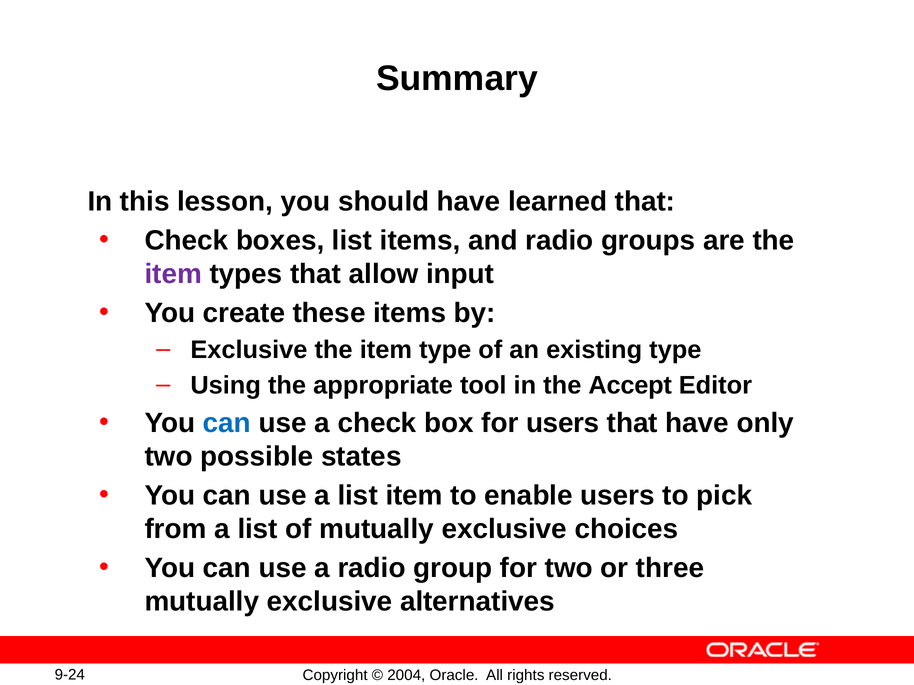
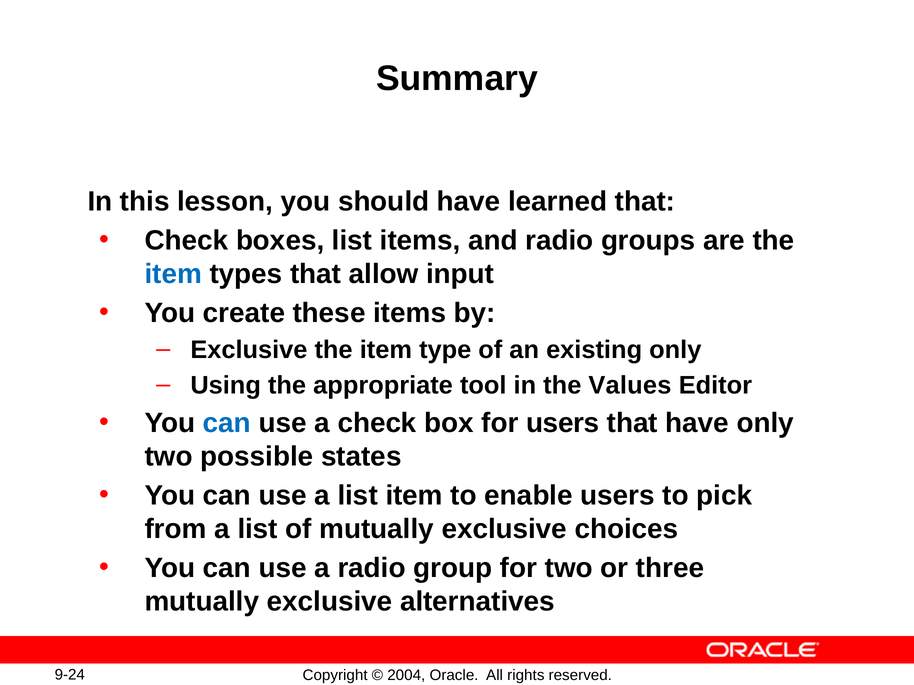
item at (173, 274) colour: purple -> blue
existing type: type -> only
Accept: Accept -> Values
